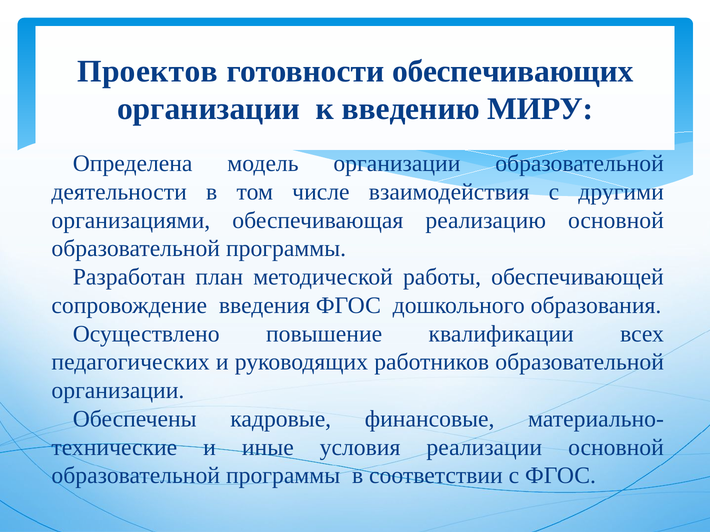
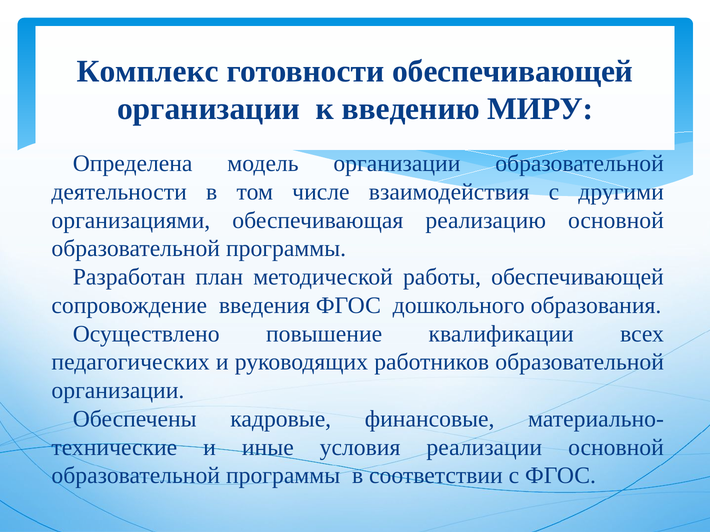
Проектов: Проектов -> Комплекс
готовности обеспечивающих: обеспечивающих -> обеспечивающей
